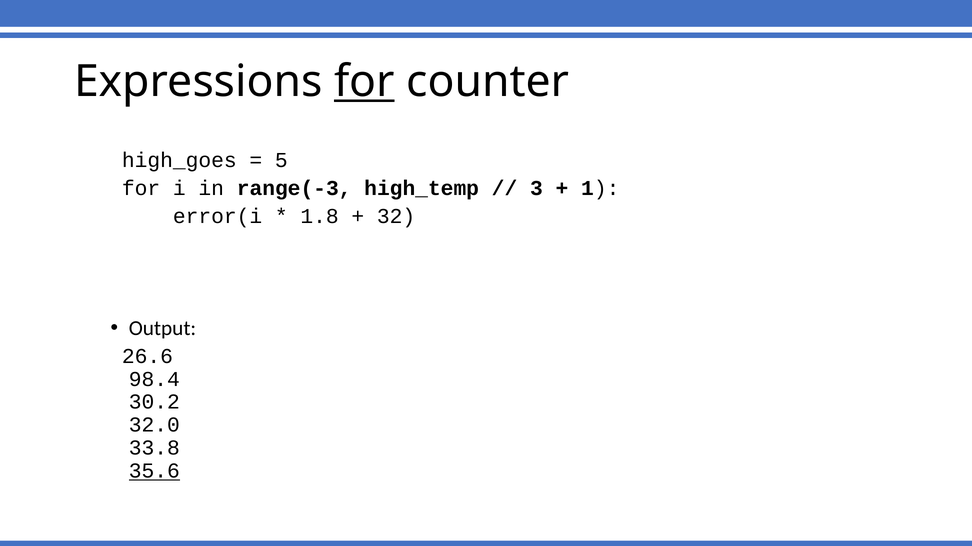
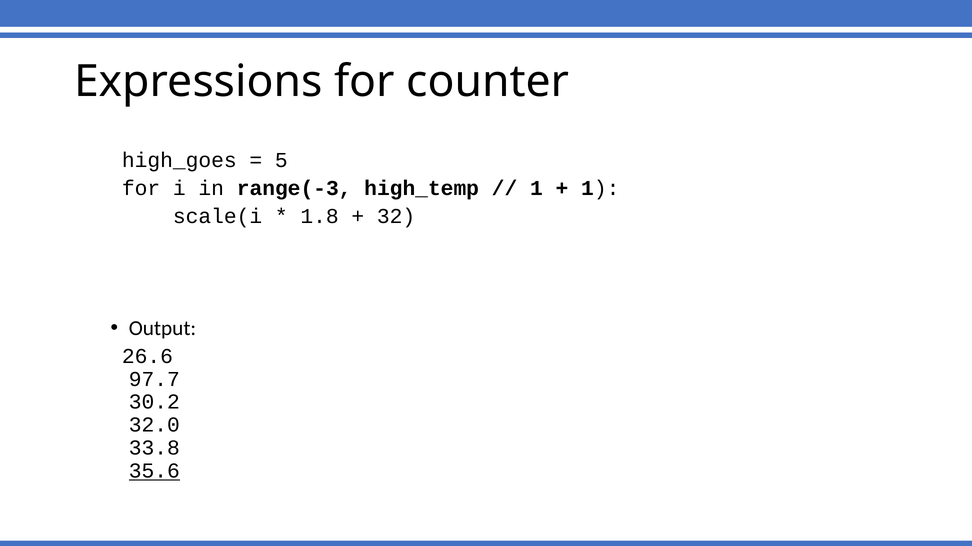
for at (364, 82) underline: present -> none
3 at (536, 189): 3 -> 1
error(i: error(i -> scale(i
98.4: 98.4 -> 97.7
